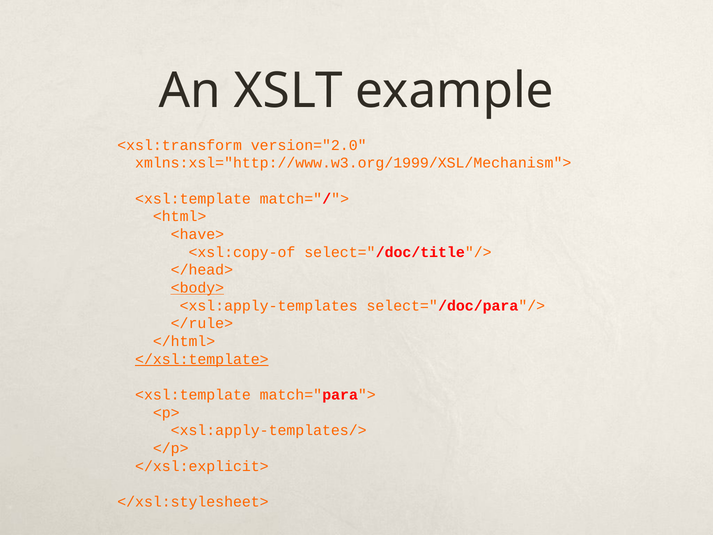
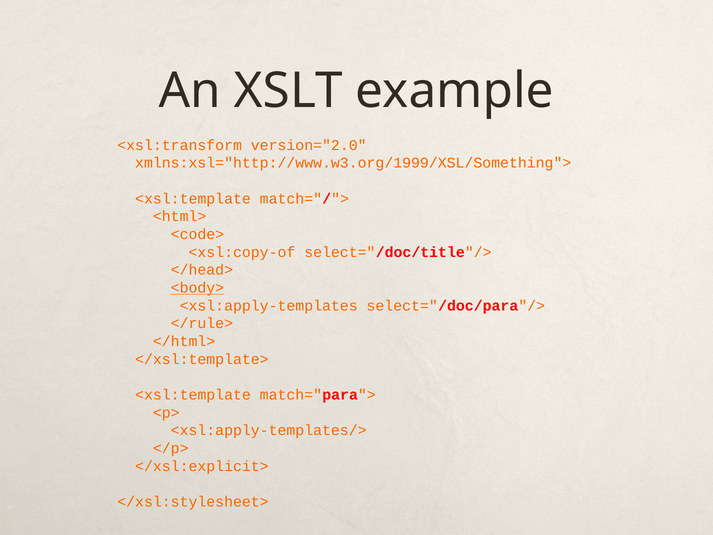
xmlns:xsl="http://www.w3.org/1999/XSL/Mechanism">: xmlns:xsl="http://www.w3.org/1999/XSL/Mechanism"> -> xmlns:xsl="http://www.w3.org/1999/XSL/Something">
<have>: <have> -> <code>
</xsl:template> underline: present -> none
